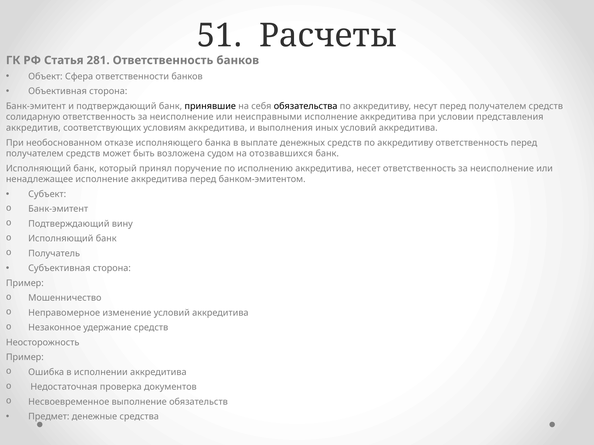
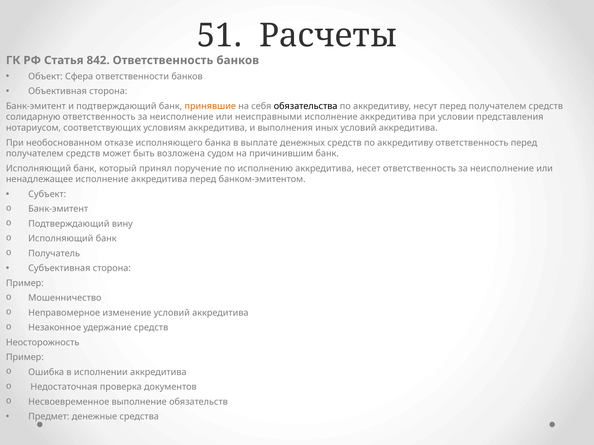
281: 281 -> 842
принявшие colour: black -> orange
аккредитив: аккредитив -> нотариусом
отозвавшихся: отозвавшихся -> причинившим
